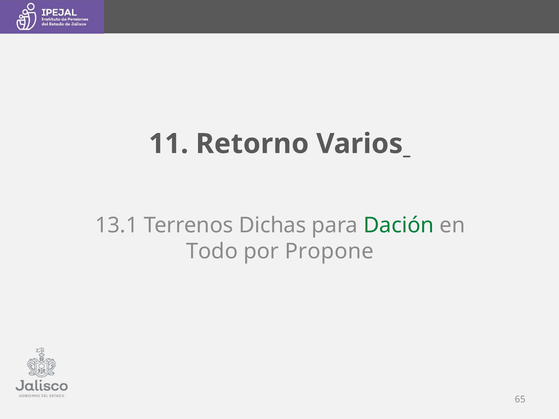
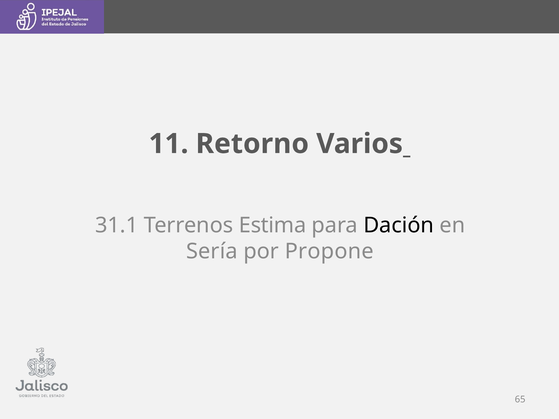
13.1: 13.1 -> 31.1
Dichas: Dichas -> Estima
Dación colour: green -> black
Todo: Todo -> Sería
